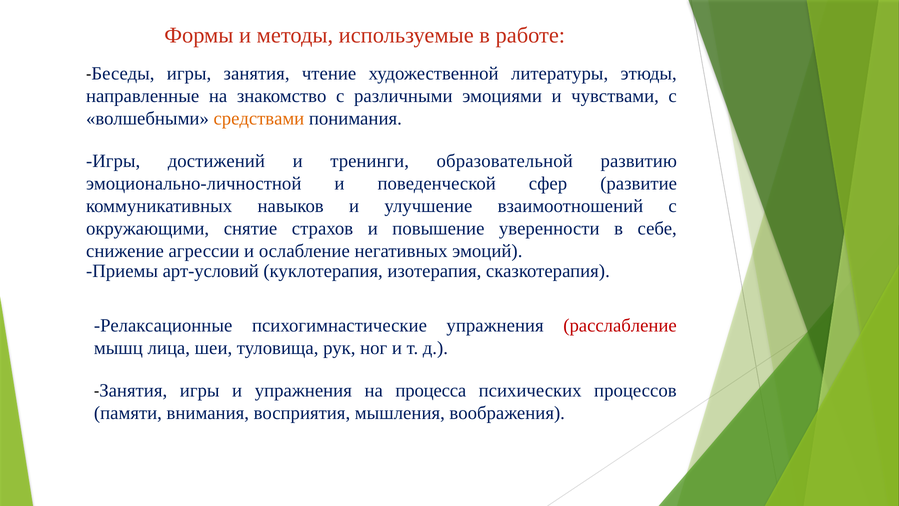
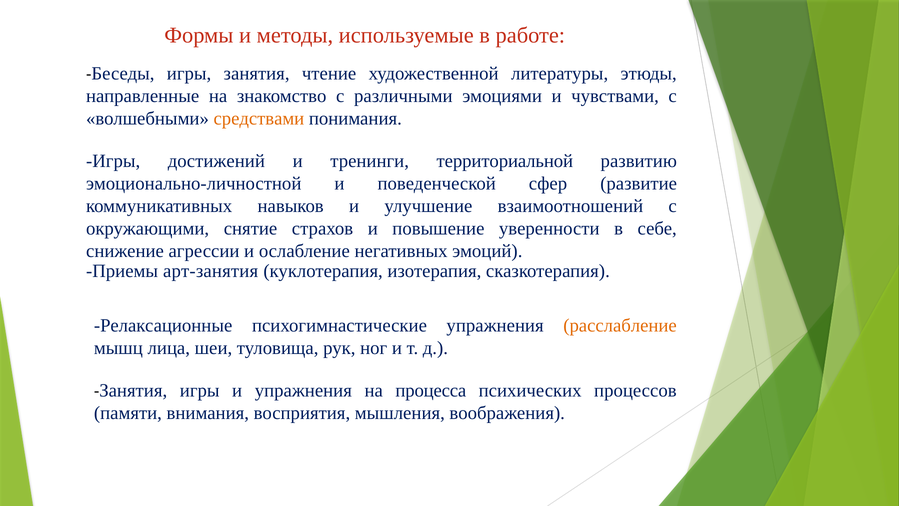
образовательной: образовательной -> территориальной
арт-условий: арт-условий -> арт-занятия
расслабление colour: red -> orange
